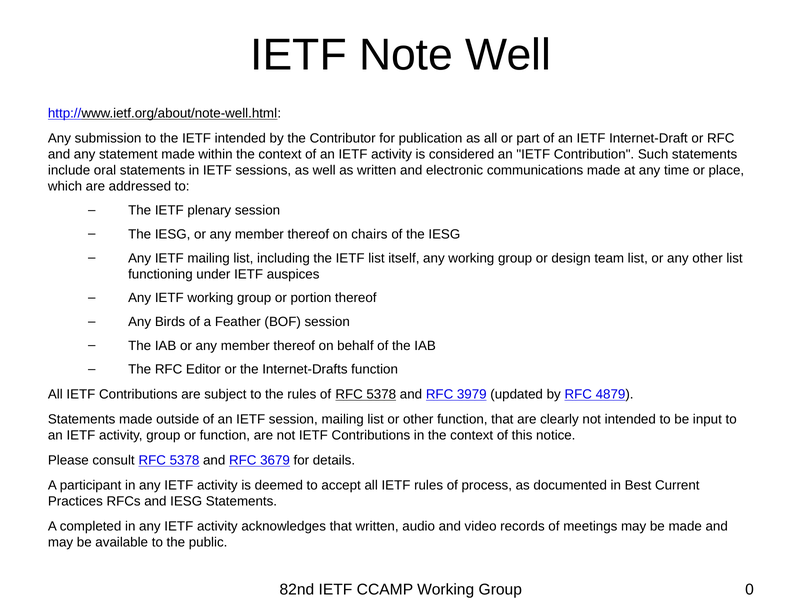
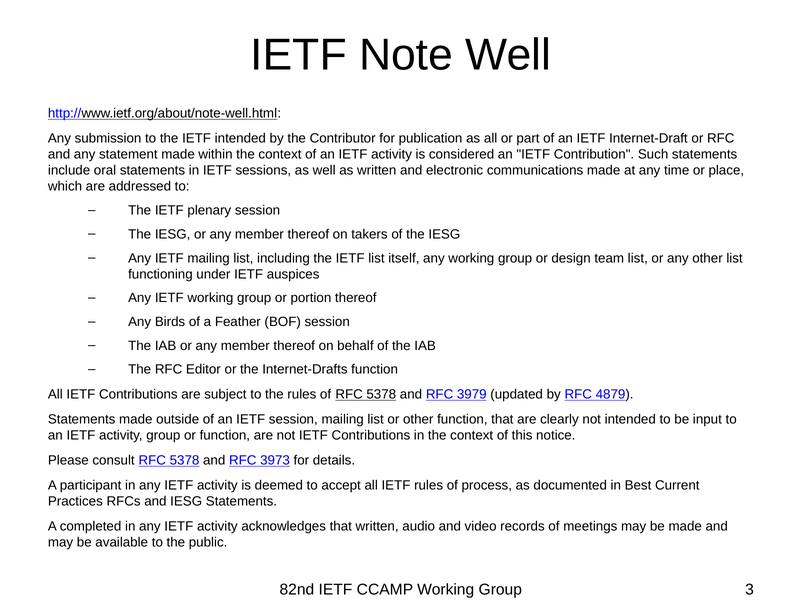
chairs: chairs -> takers
3679: 3679 -> 3973
0: 0 -> 3
